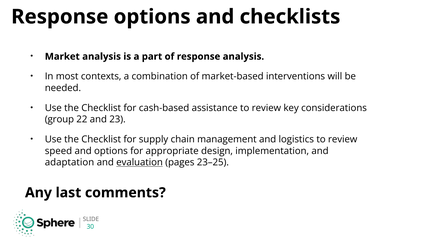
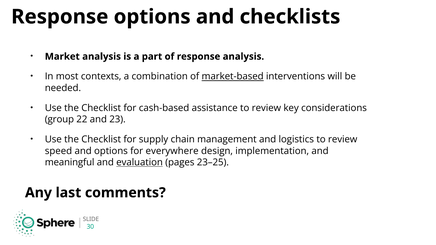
market-based underline: none -> present
appropriate: appropriate -> everywhere
adaptation: adaptation -> meaningful
